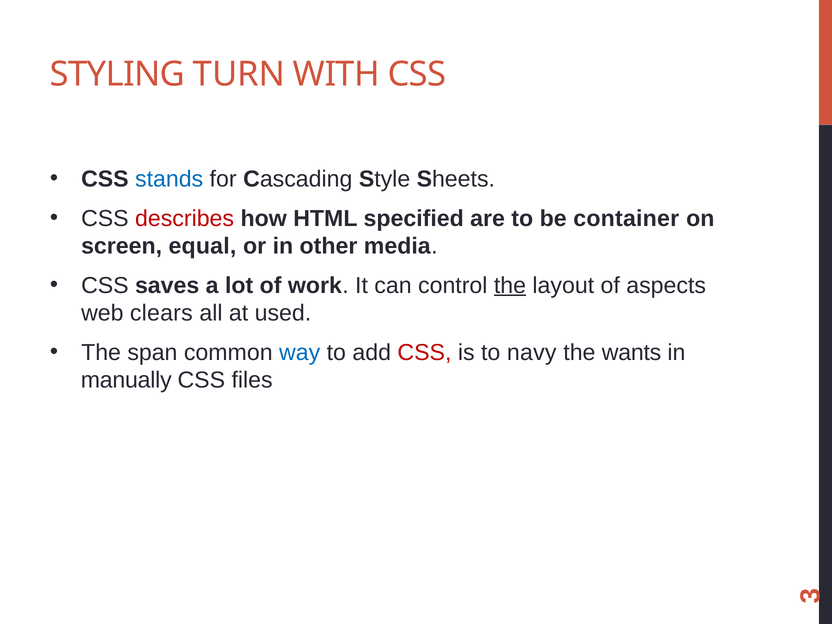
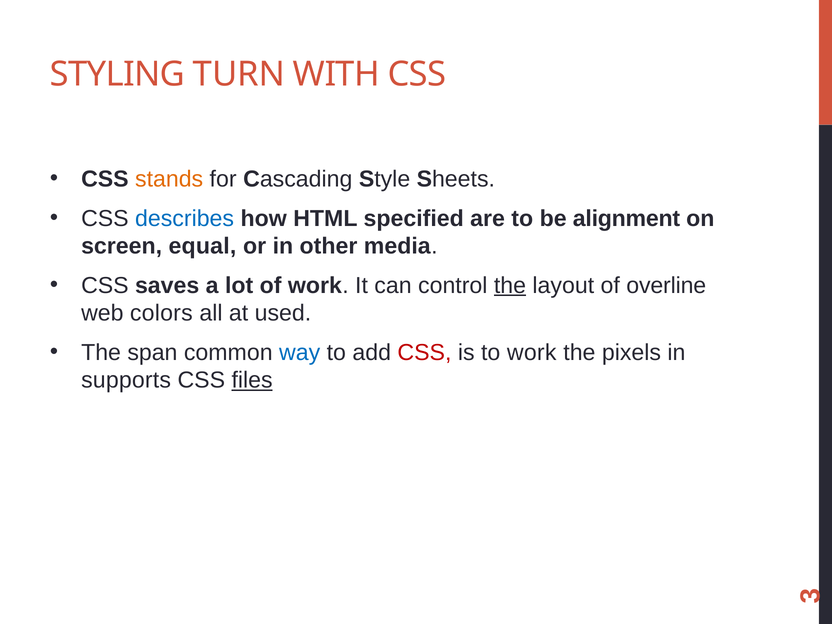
stands colour: blue -> orange
describes colour: red -> blue
container: container -> alignment
aspects: aspects -> overline
clears: clears -> colors
to navy: navy -> work
wants: wants -> pixels
manually: manually -> supports
files underline: none -> present
